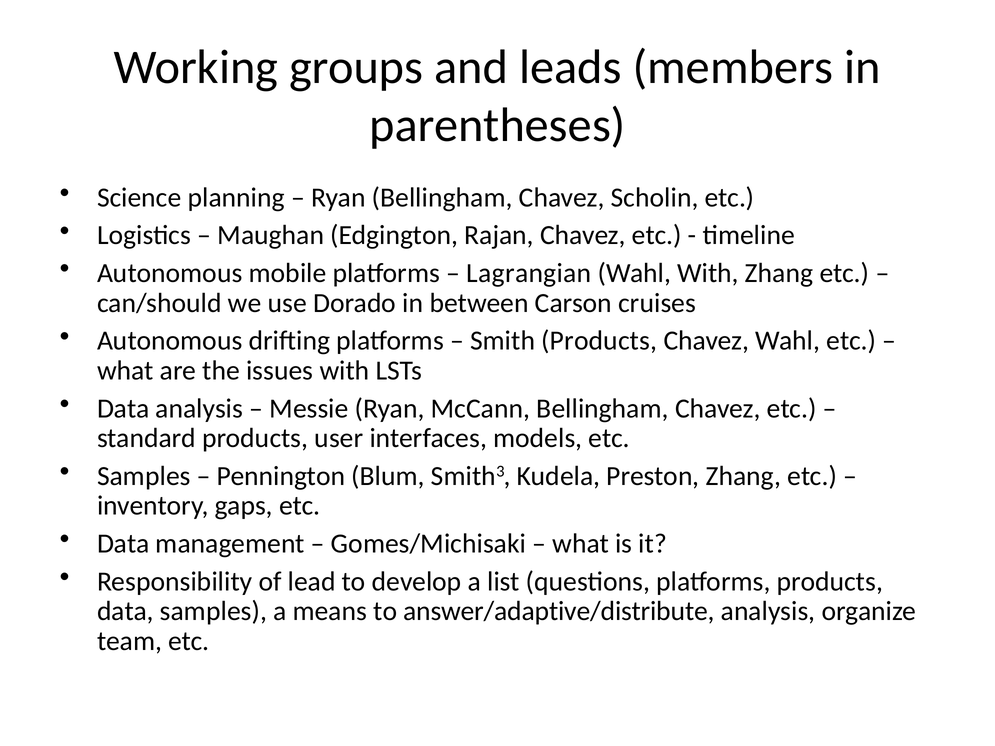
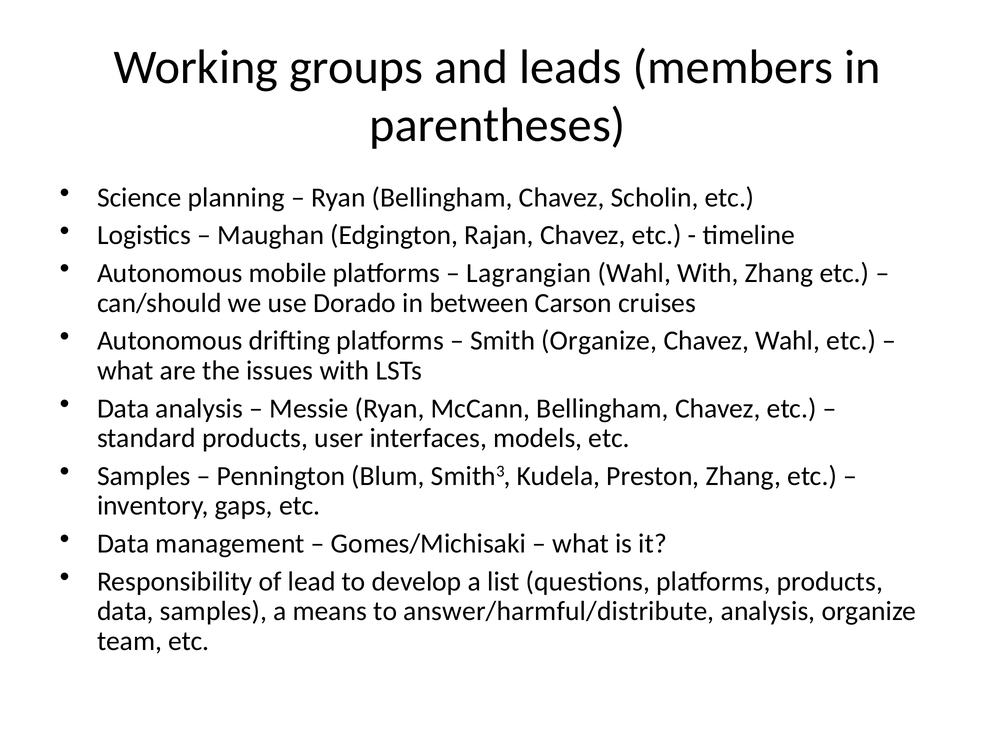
Smith Products: Products -> Organize
answer/adaptive/distribute: answer/adaptive/distribute -> answer/harmful/distribute
